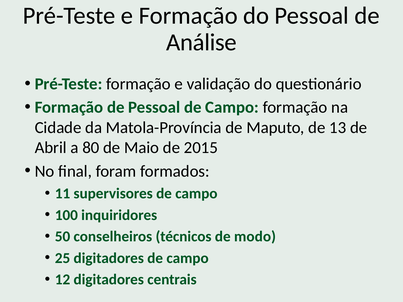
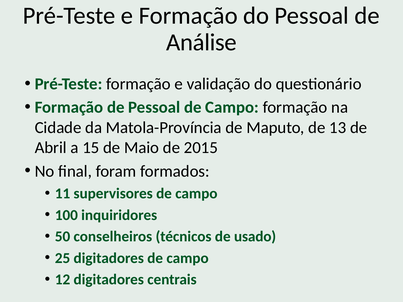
80: 80 -> 15
modo: modo -> usado
